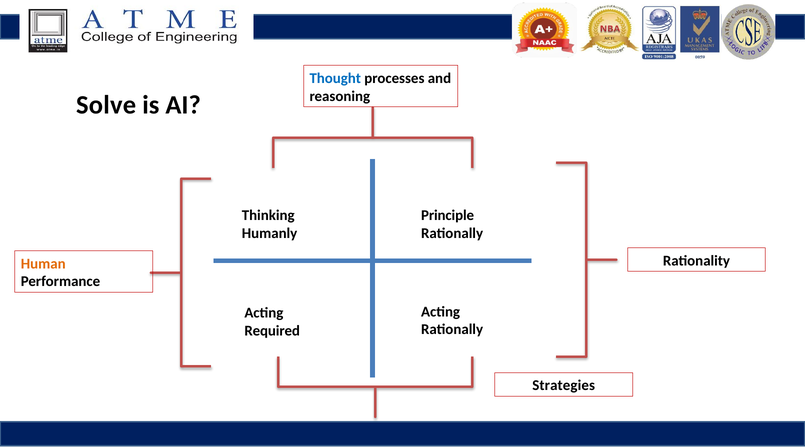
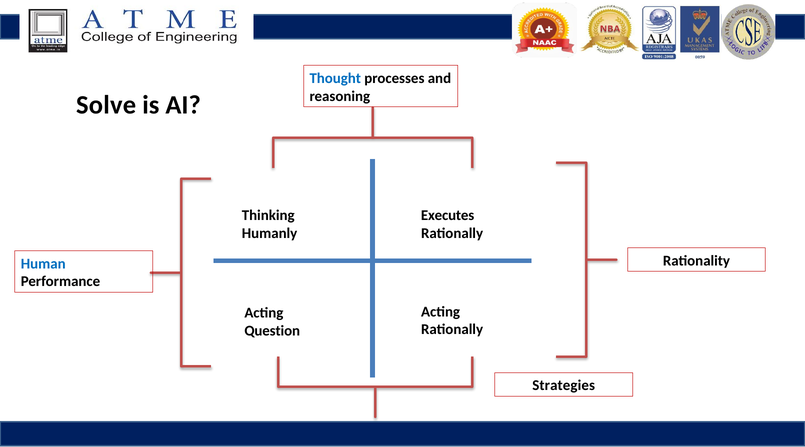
Principle: Principle -> Executes
Human colour: orange -> blue
Required: Required -> Question
